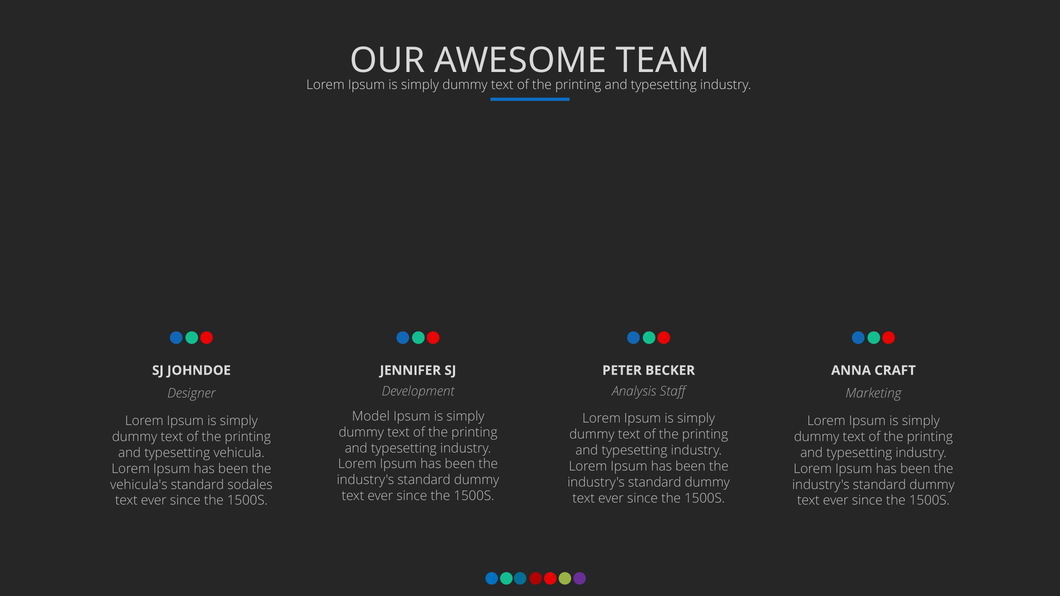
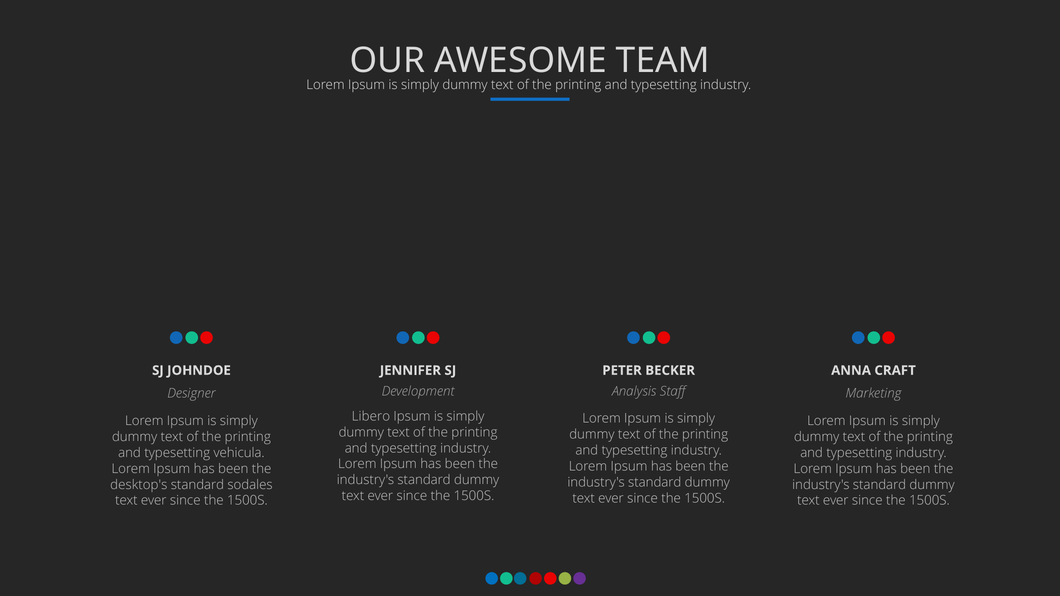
Model: Model -> Libero
vehicula's: vehicula's -> desktop's
